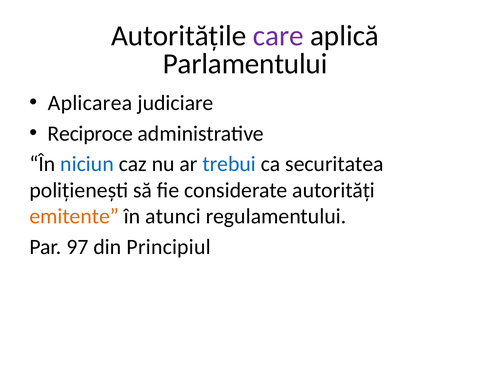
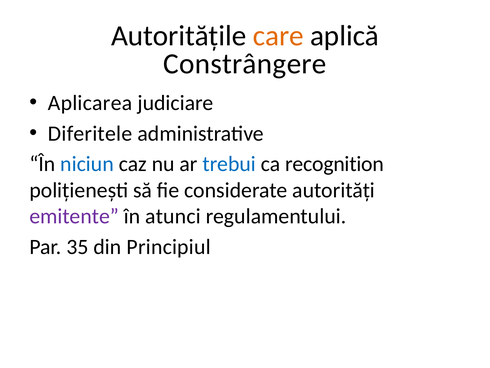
care colour: purple -> orange
Parlamentului: Parlamentului -> Constrângere
Reciproce: Reciproce -> Diferitele
securitatea: securitatea -> recognition
emitente colour: orange -> purple
97: 97 -> 35
